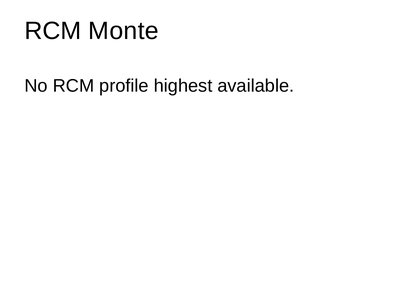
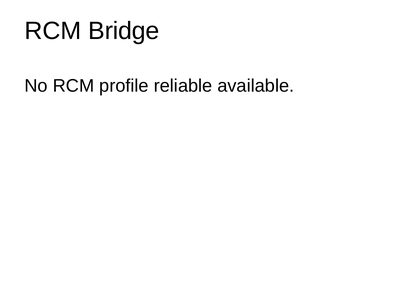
Monte: Monte -> Bridge
highest: highest -> reliable
